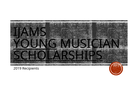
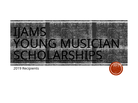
YOUNG underline: present -> none
